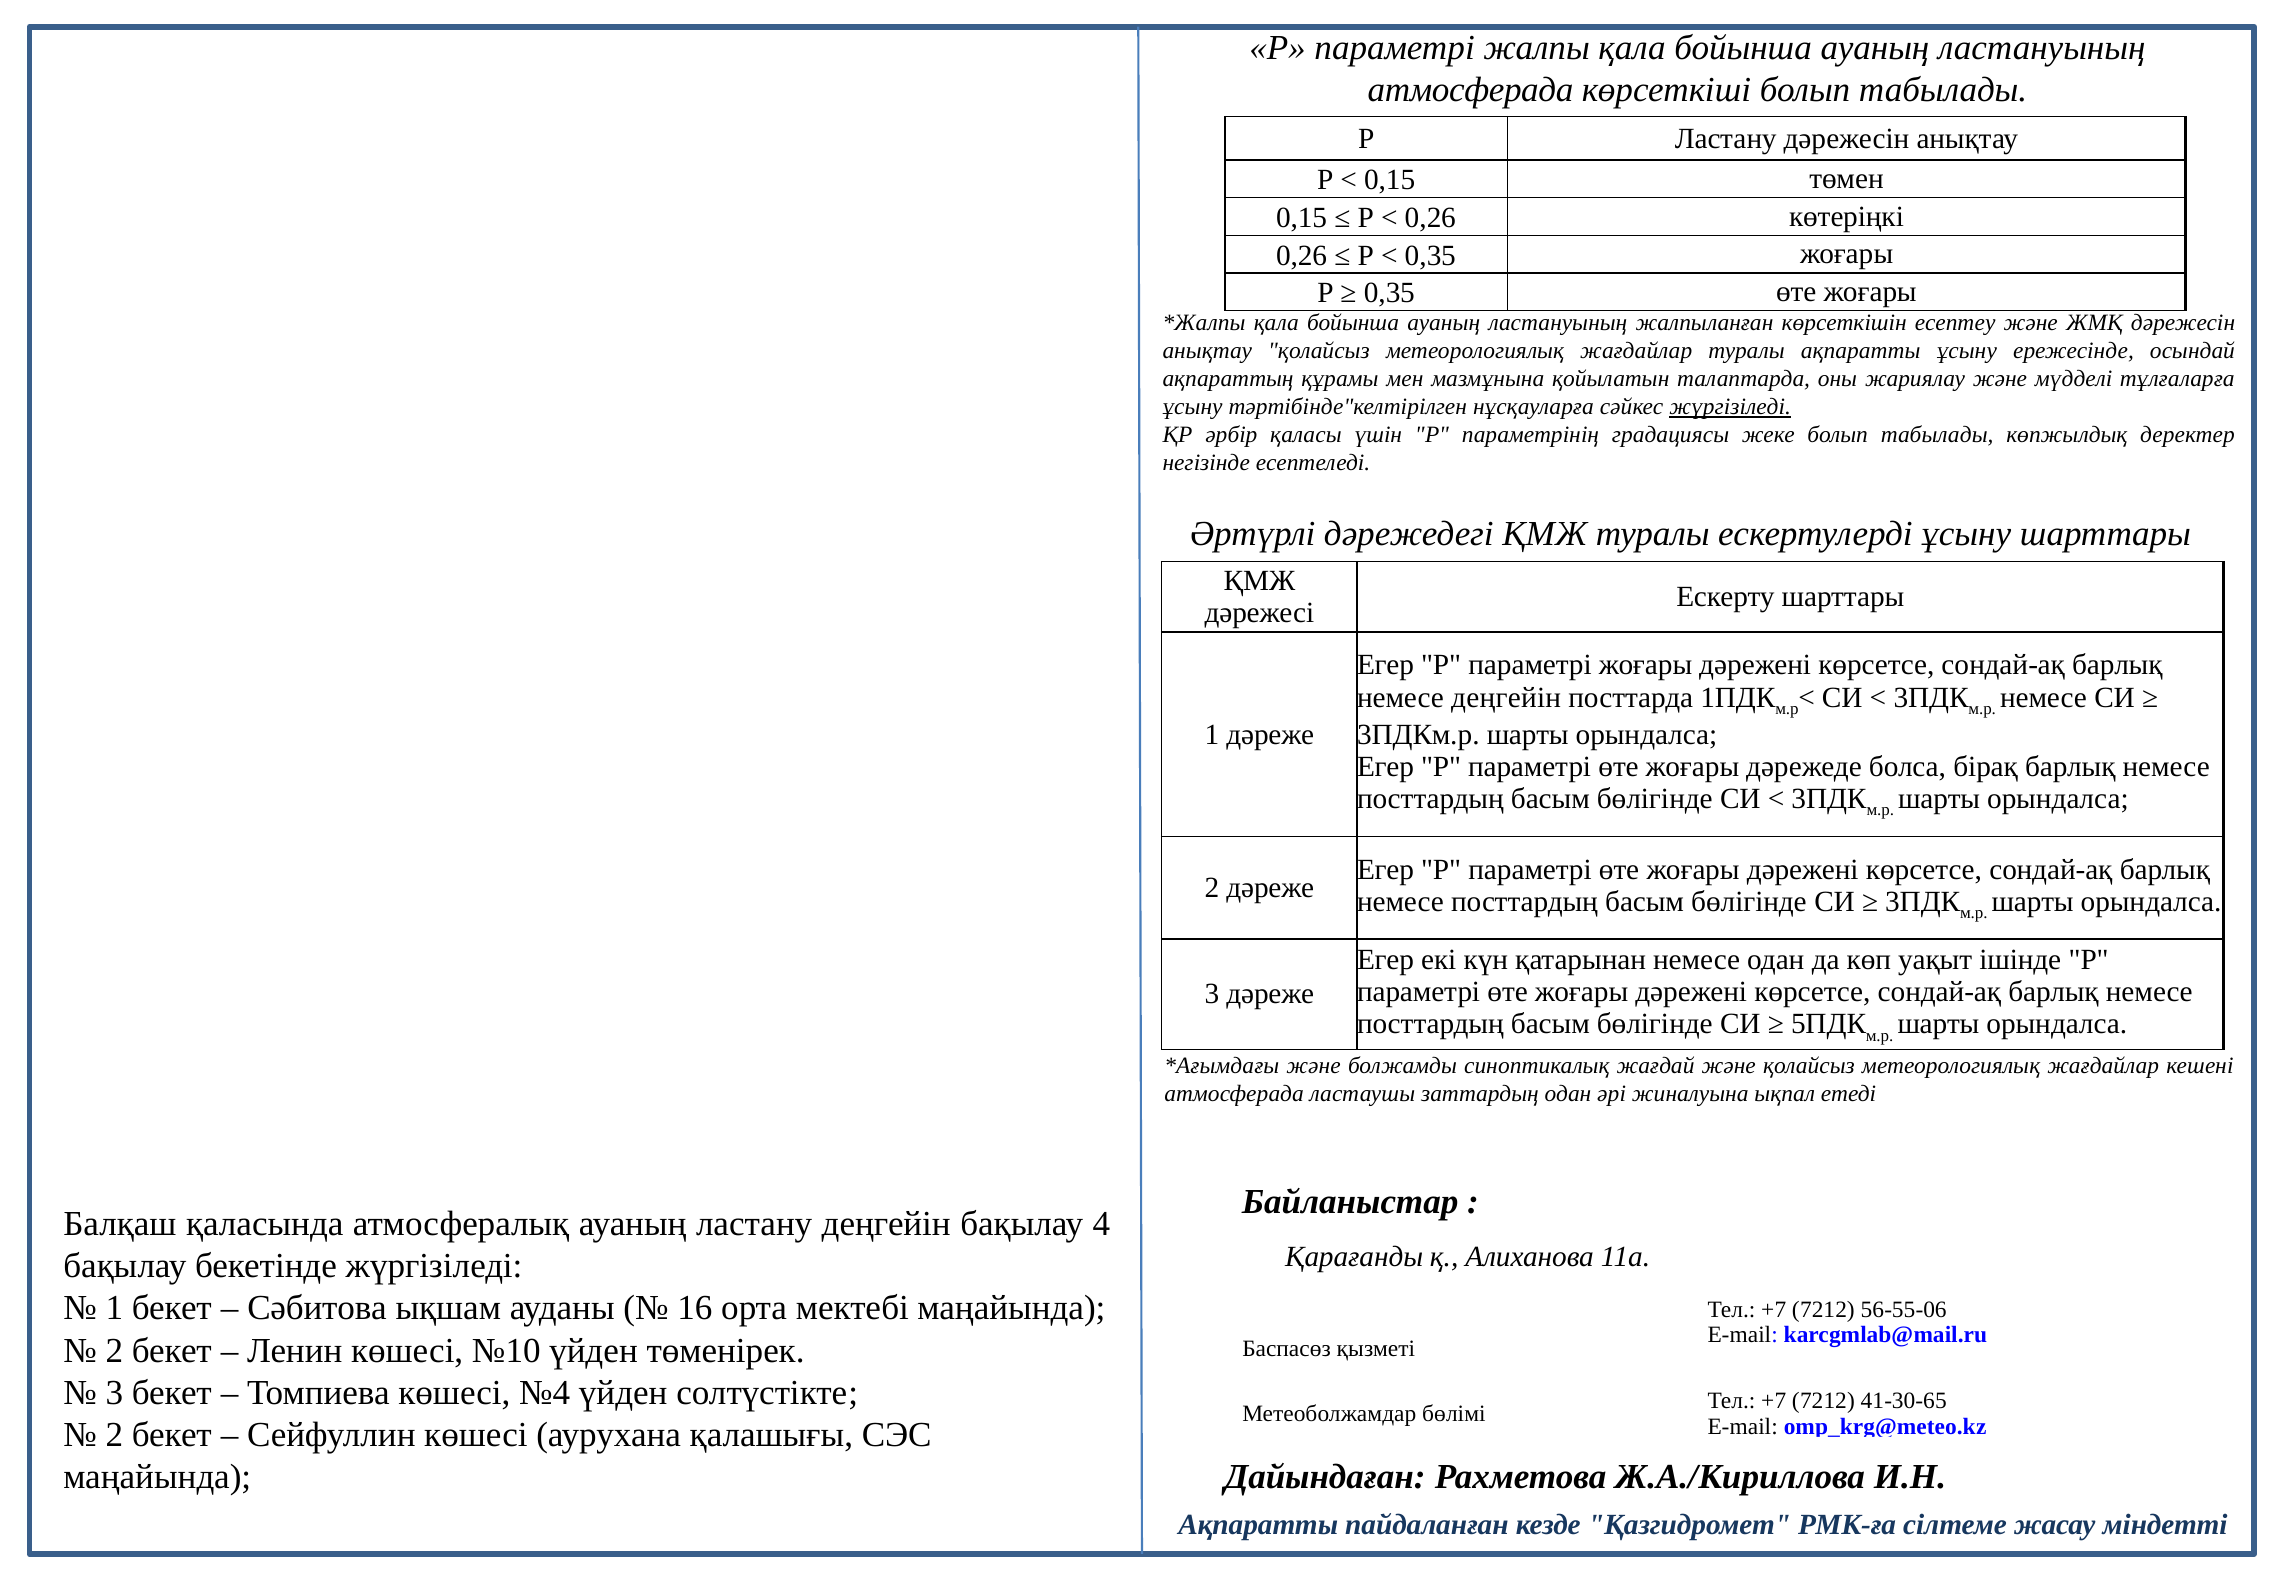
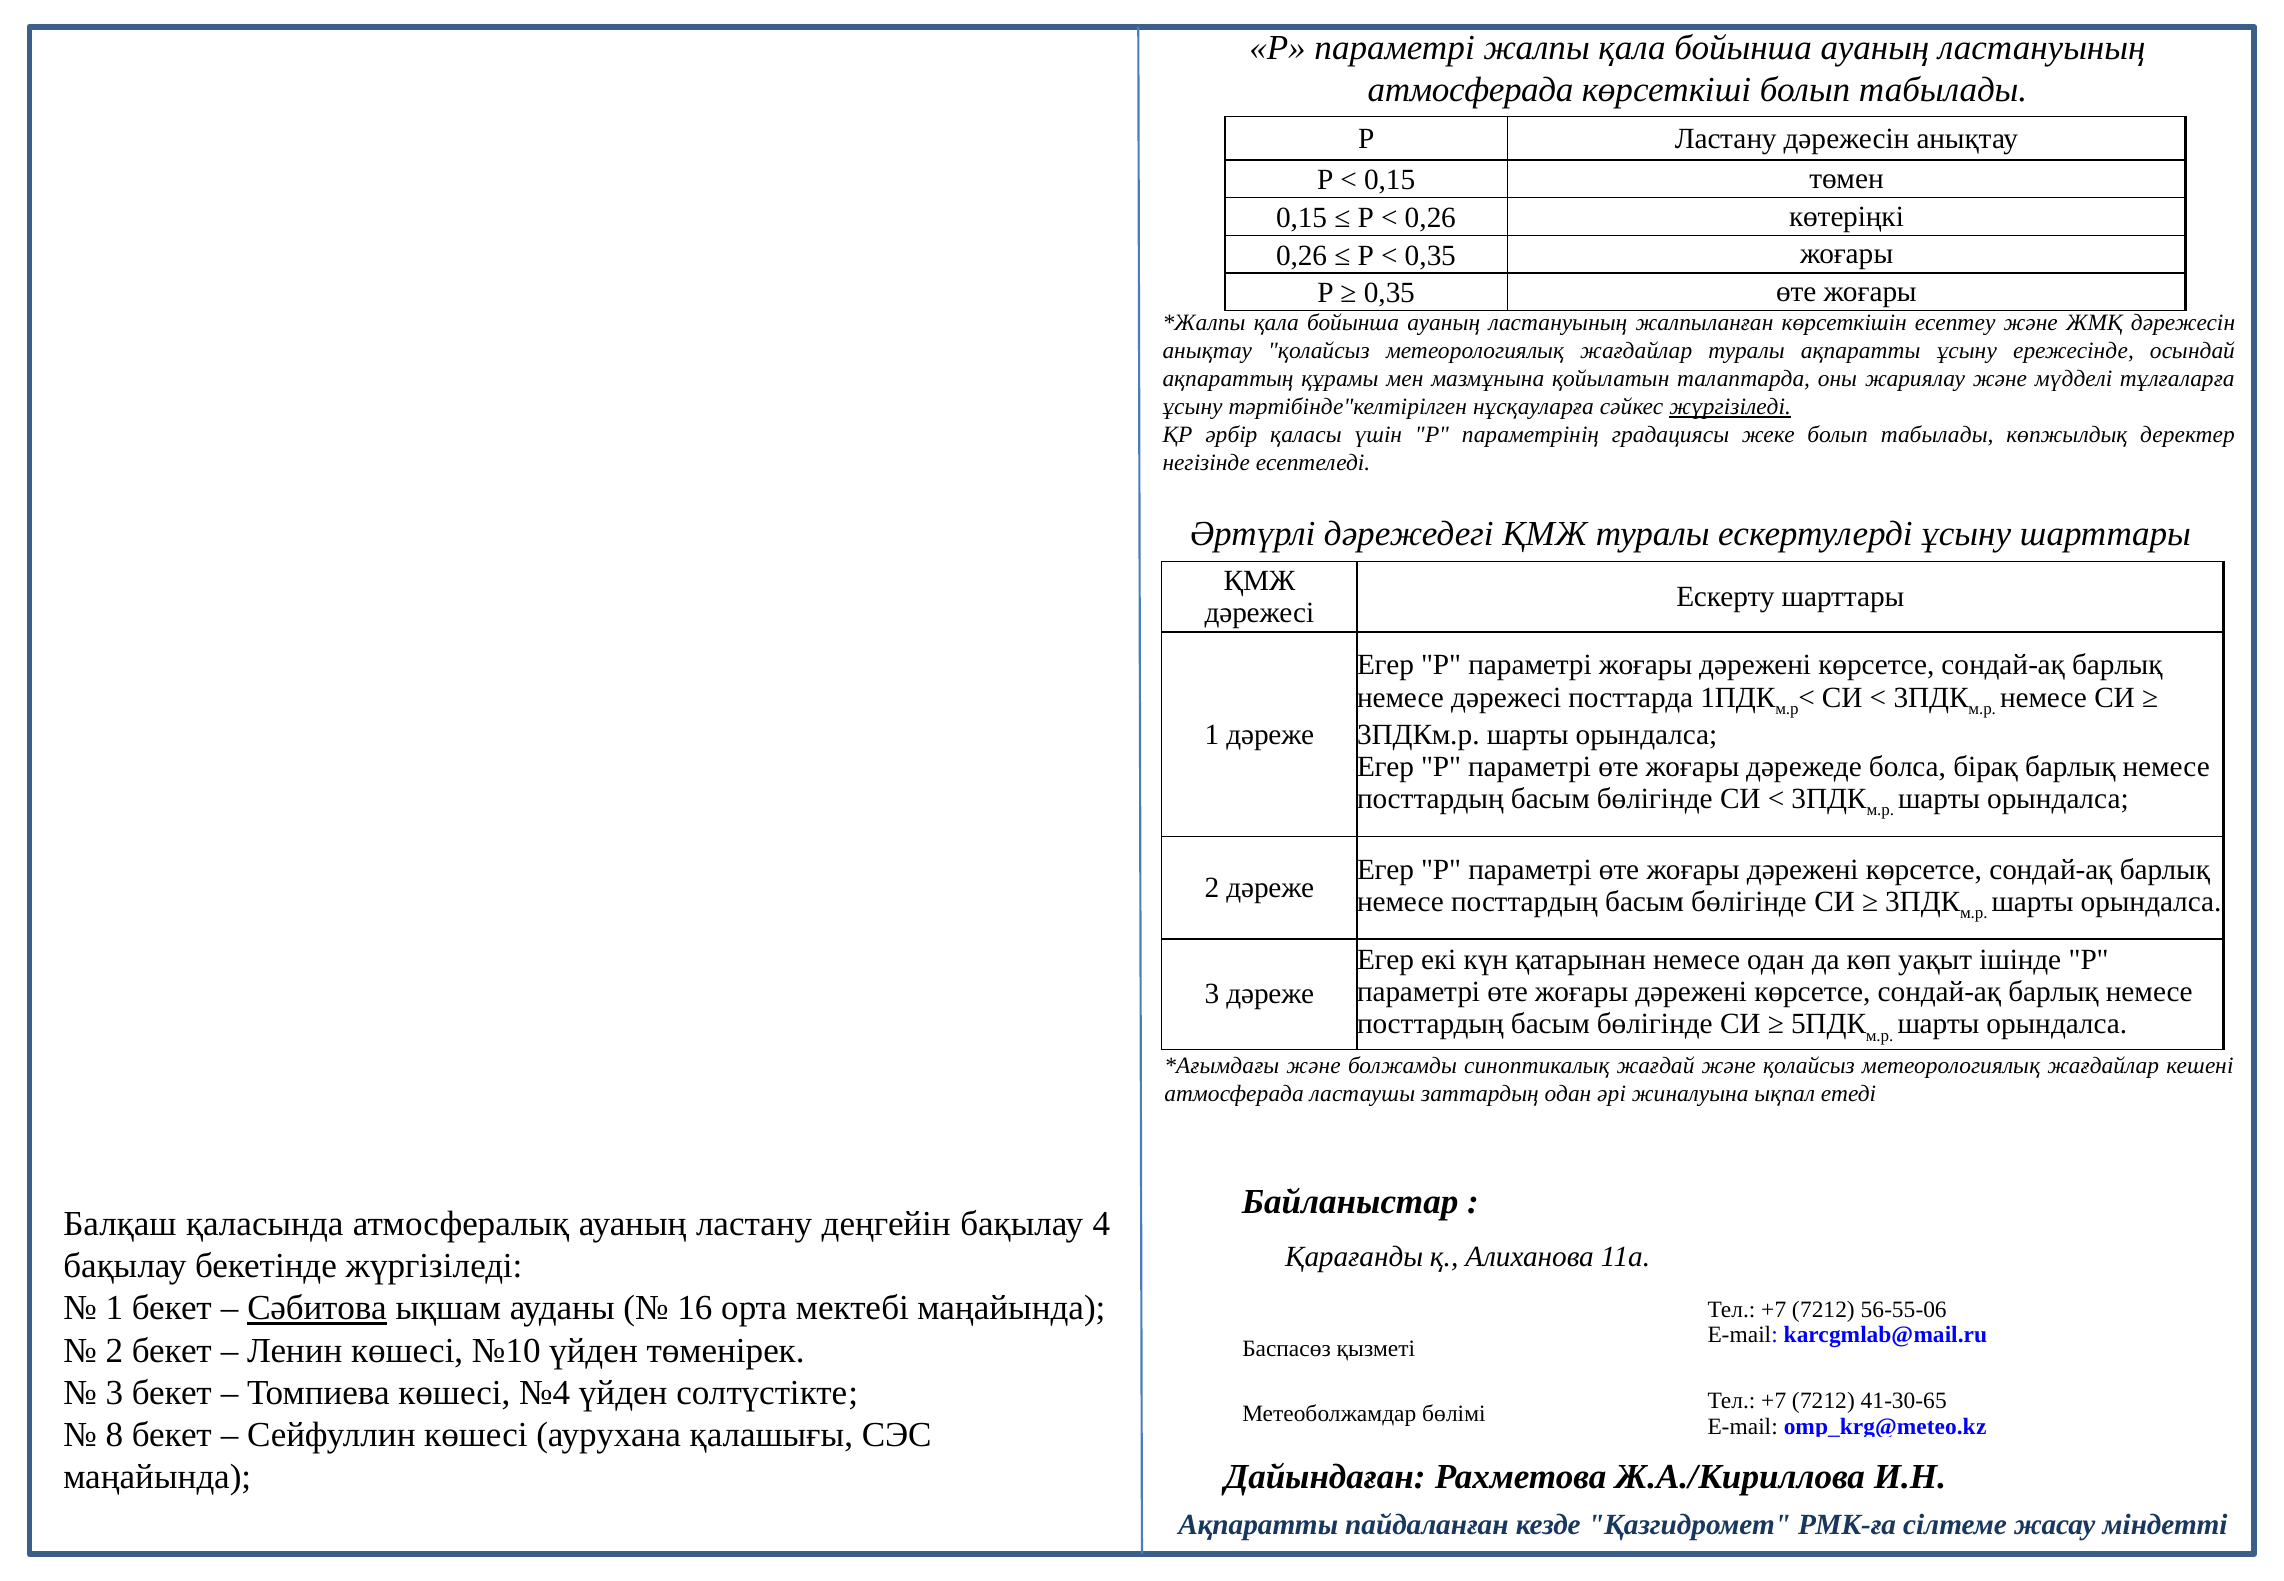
немесе деңгейін: деңгейін -> дәрежесі
Сәбитова underline: none -> present
2 at (114, 1435): 2 -> 8
